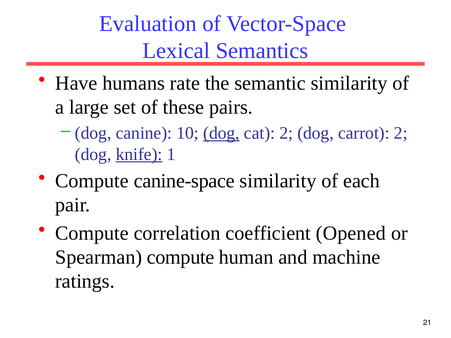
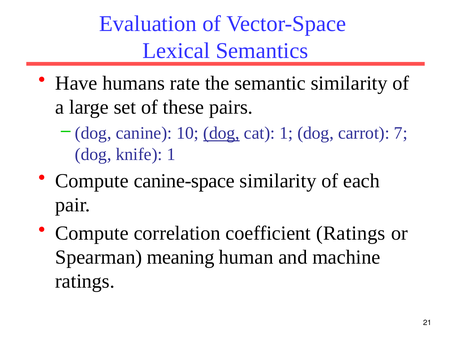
cat 2: 2 -> 1
carrot 2: 2 -> 7
knife underline: present -> none
coefficient Opened: Opened -> Ratings
Spearman compute: compute -> meaning
